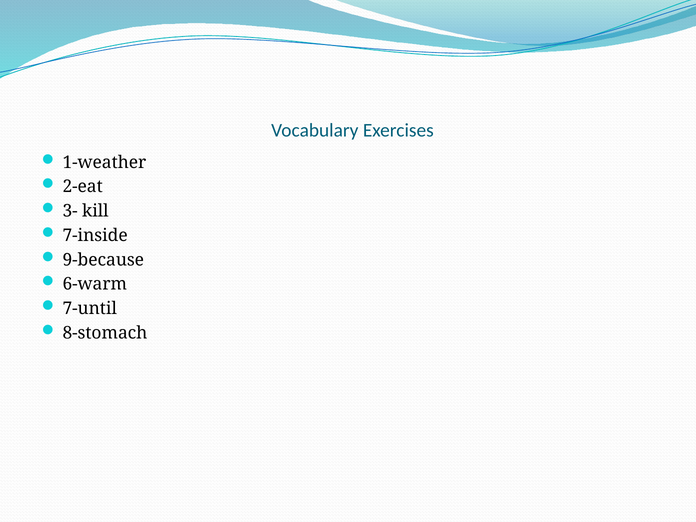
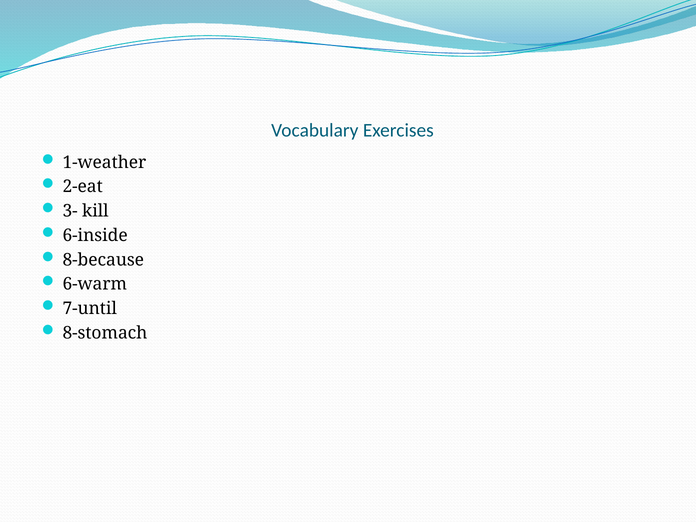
7-inside: 7-inside -> 6-inside
9-because: 9-because -> 8-because
